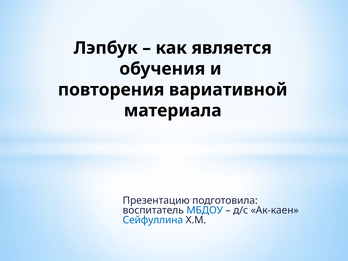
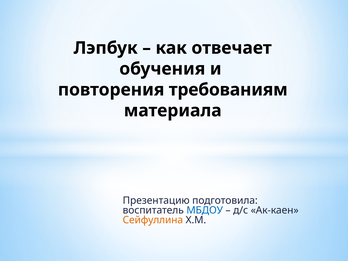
является: является -> отвечает
вариативной: вариативной -> требованиям
Сейфуллина colour: blue -> orange
